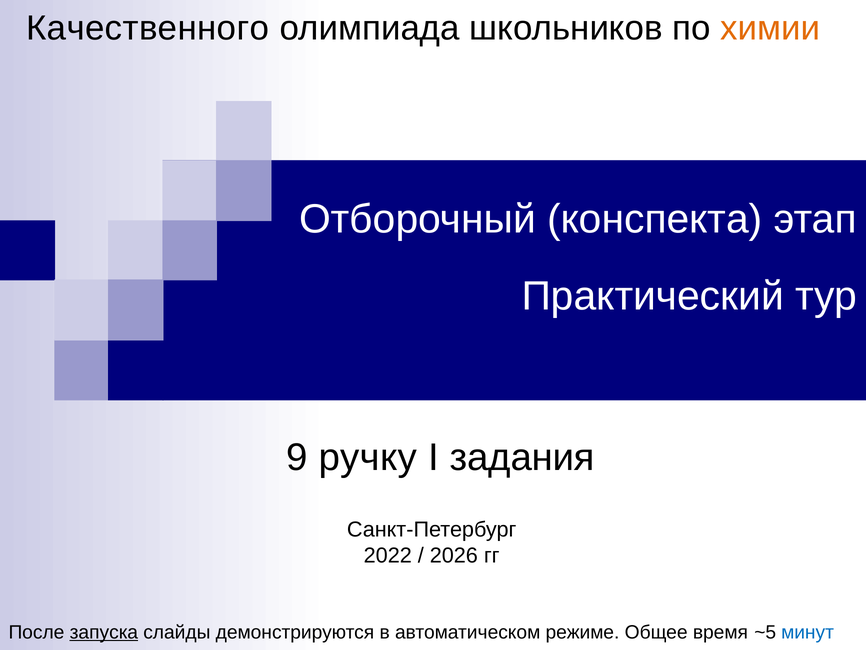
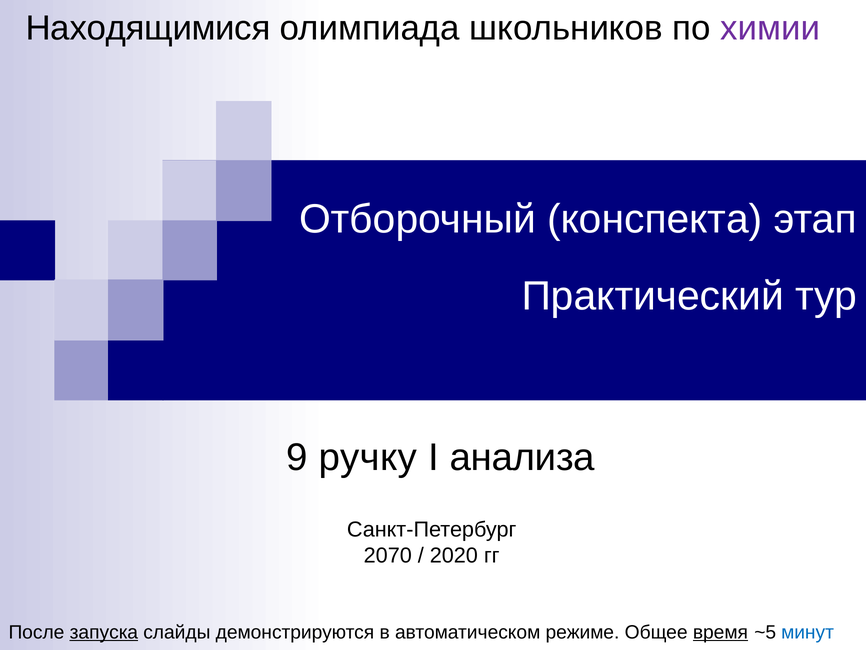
Качественного: Качественного -> Находящимися
химии colour: orange -> purple
задания: задания -> анализа
2022: 2022 -> 2070
2026: 2026 -> 2020
время underline: none -> present
